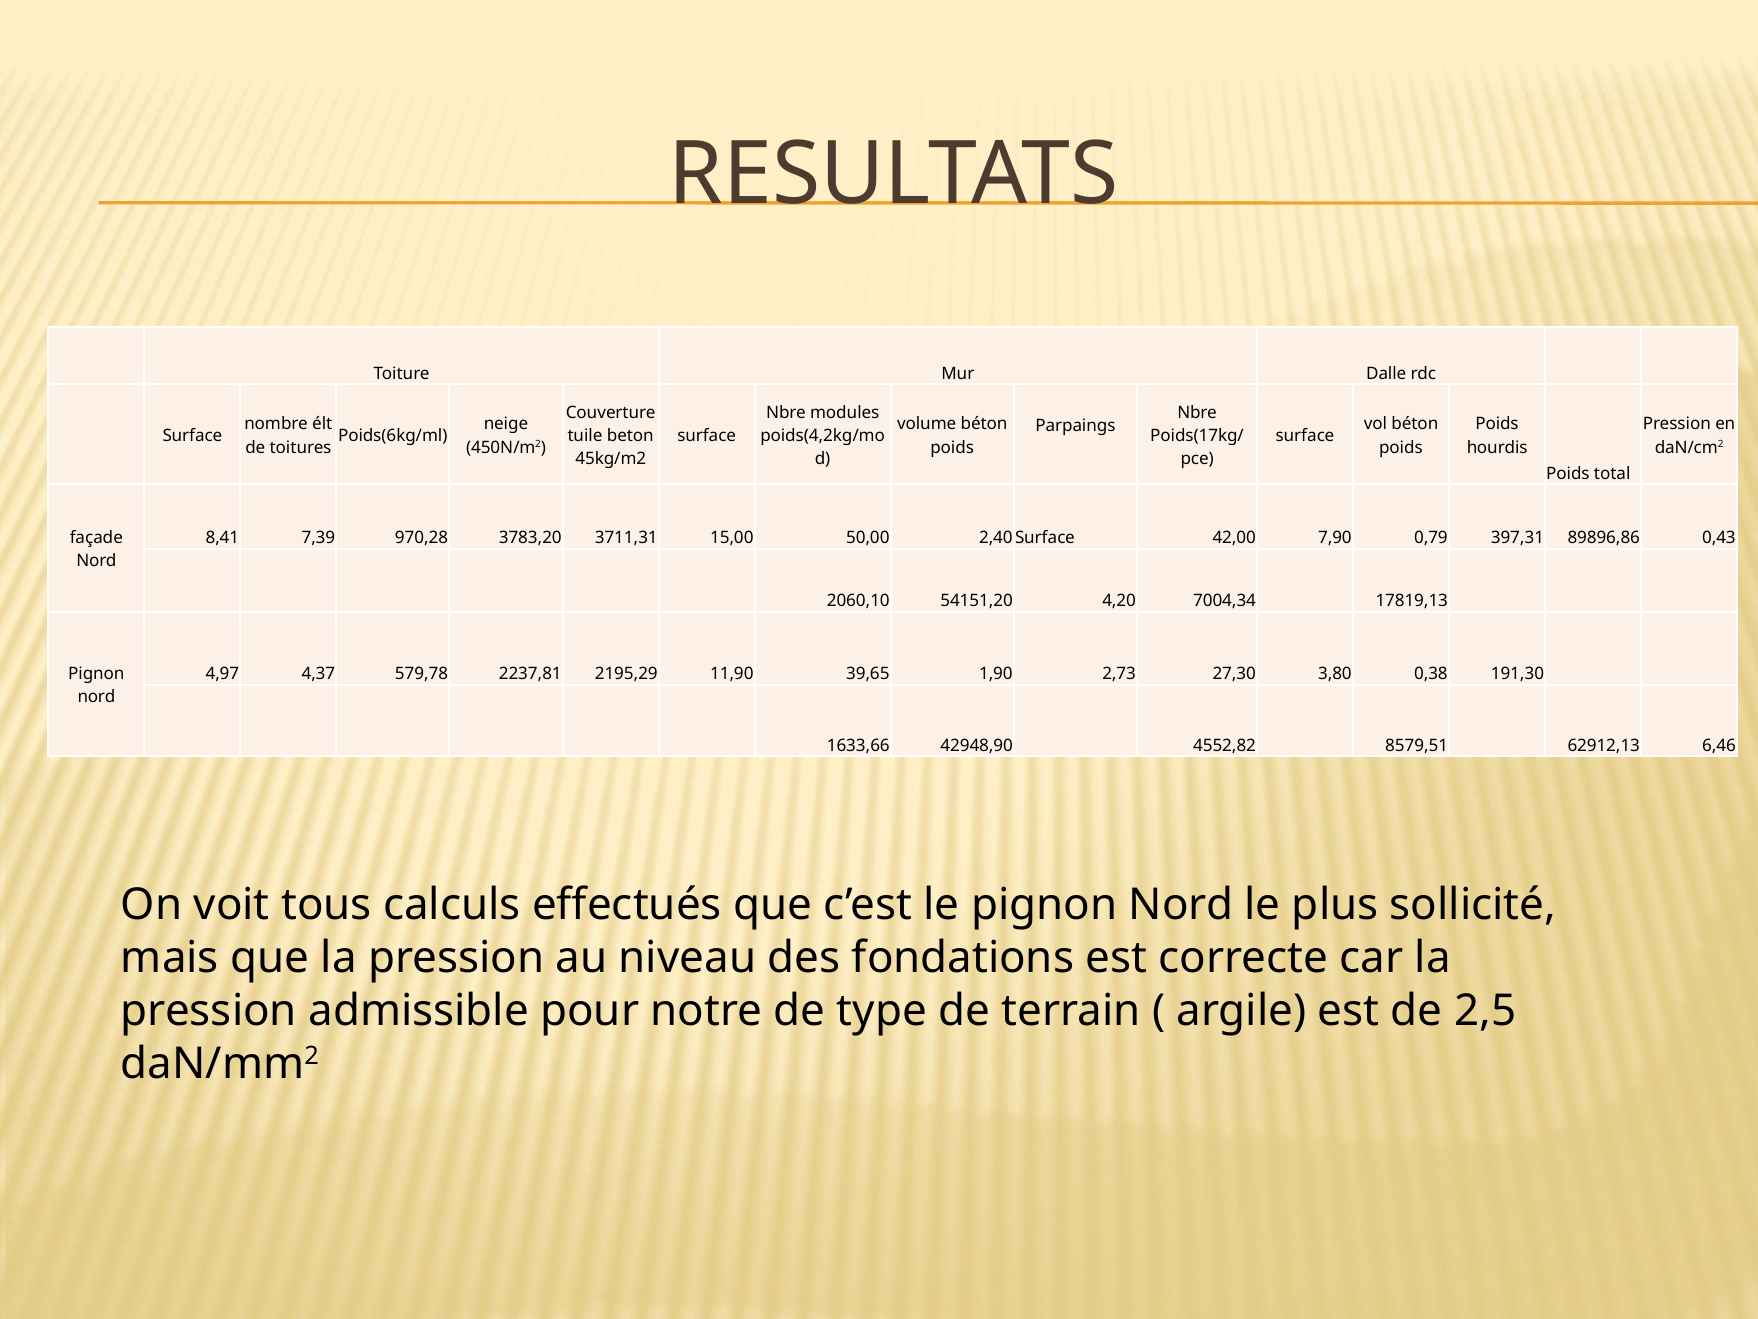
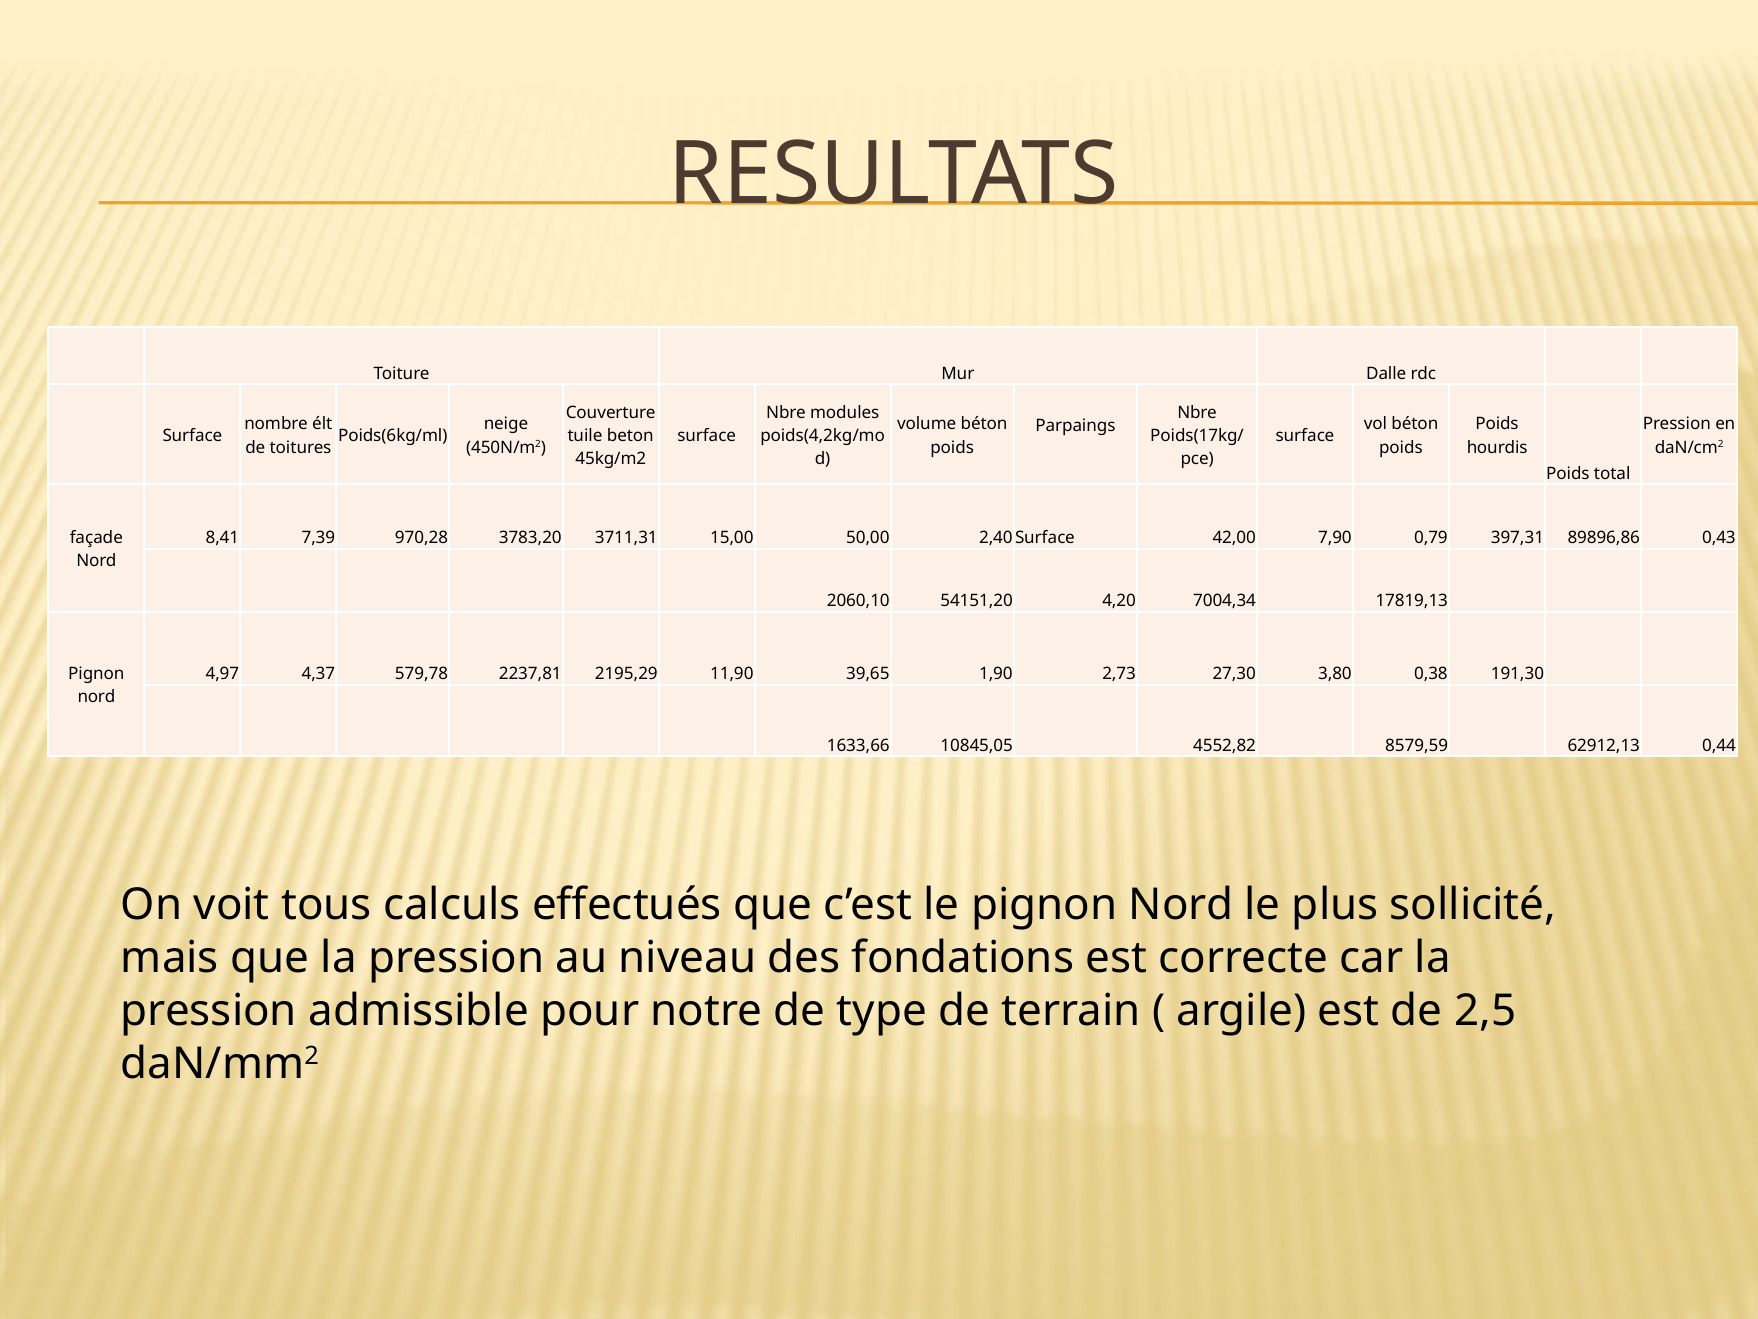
42948,90: 42948,90 -> 10845,05
8579,51: 8579,51 -> 8579,59
6,46: 6,46 -> 0,44
